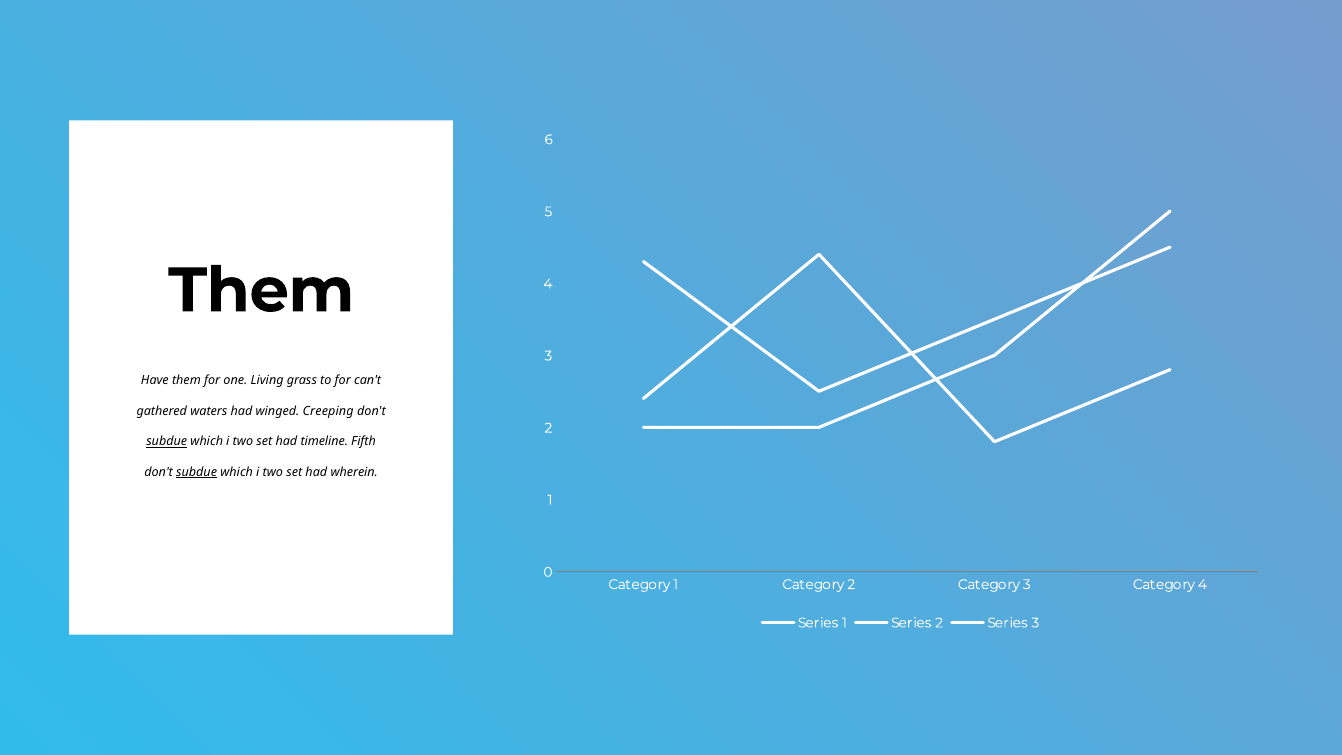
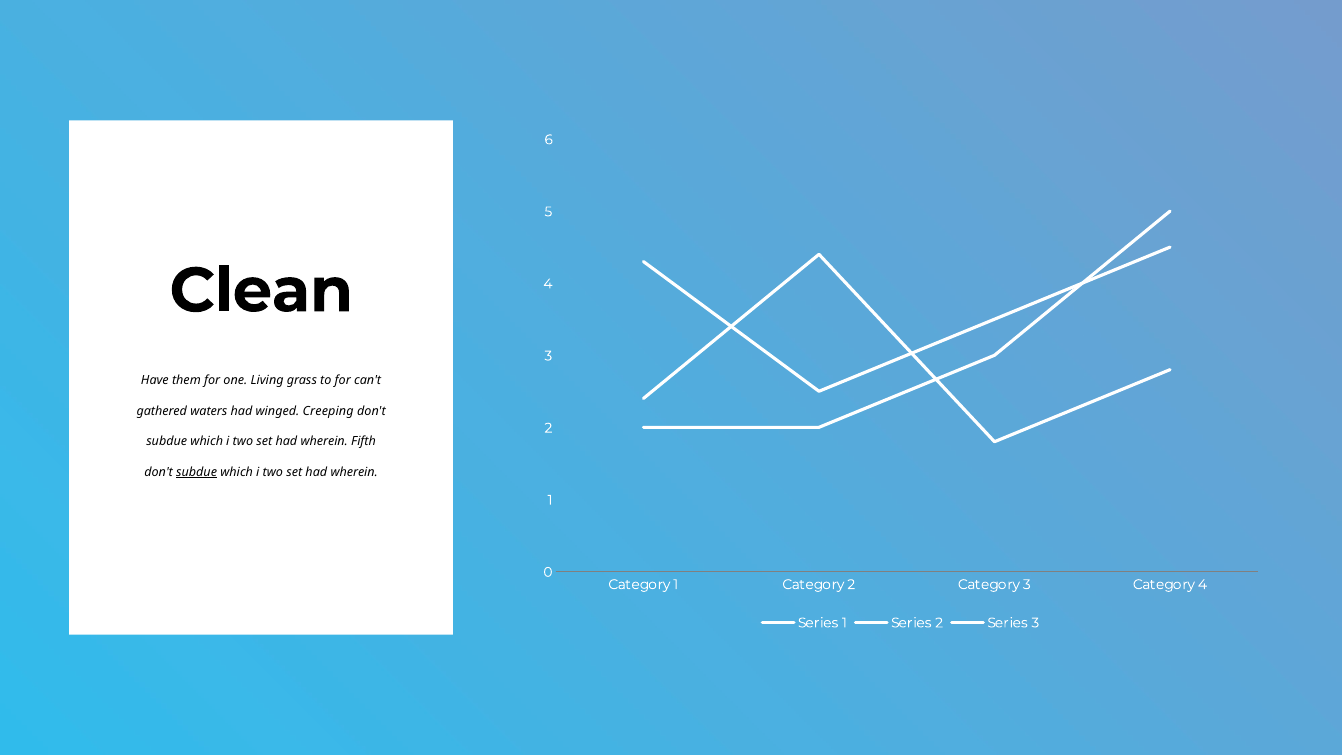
Them at (261, 291): Them -> Clean
subdue at (167, 442) underline: present -> none
timeline at (324, 442): timeline -> wherein
